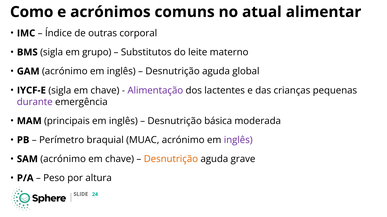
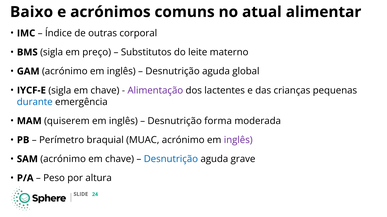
Como: Como -> Baixo
grupo: grupo -> preço
durante colour: purple -> blue
principais: principais -> quiserem
básica: básica -> forma
Desnutrição at (171, 160) colour: orange -> blue
